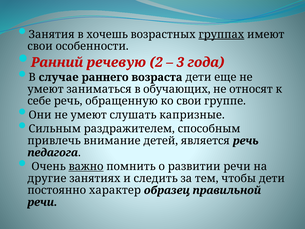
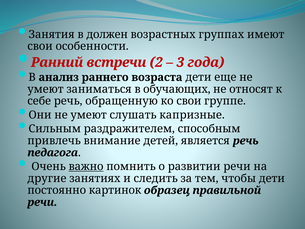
хочешь: хочешь -> должен
группах underline: present -> none
речевую: речевую -> встречи
случае: случае -> анализ
характер: характер -> картинок
